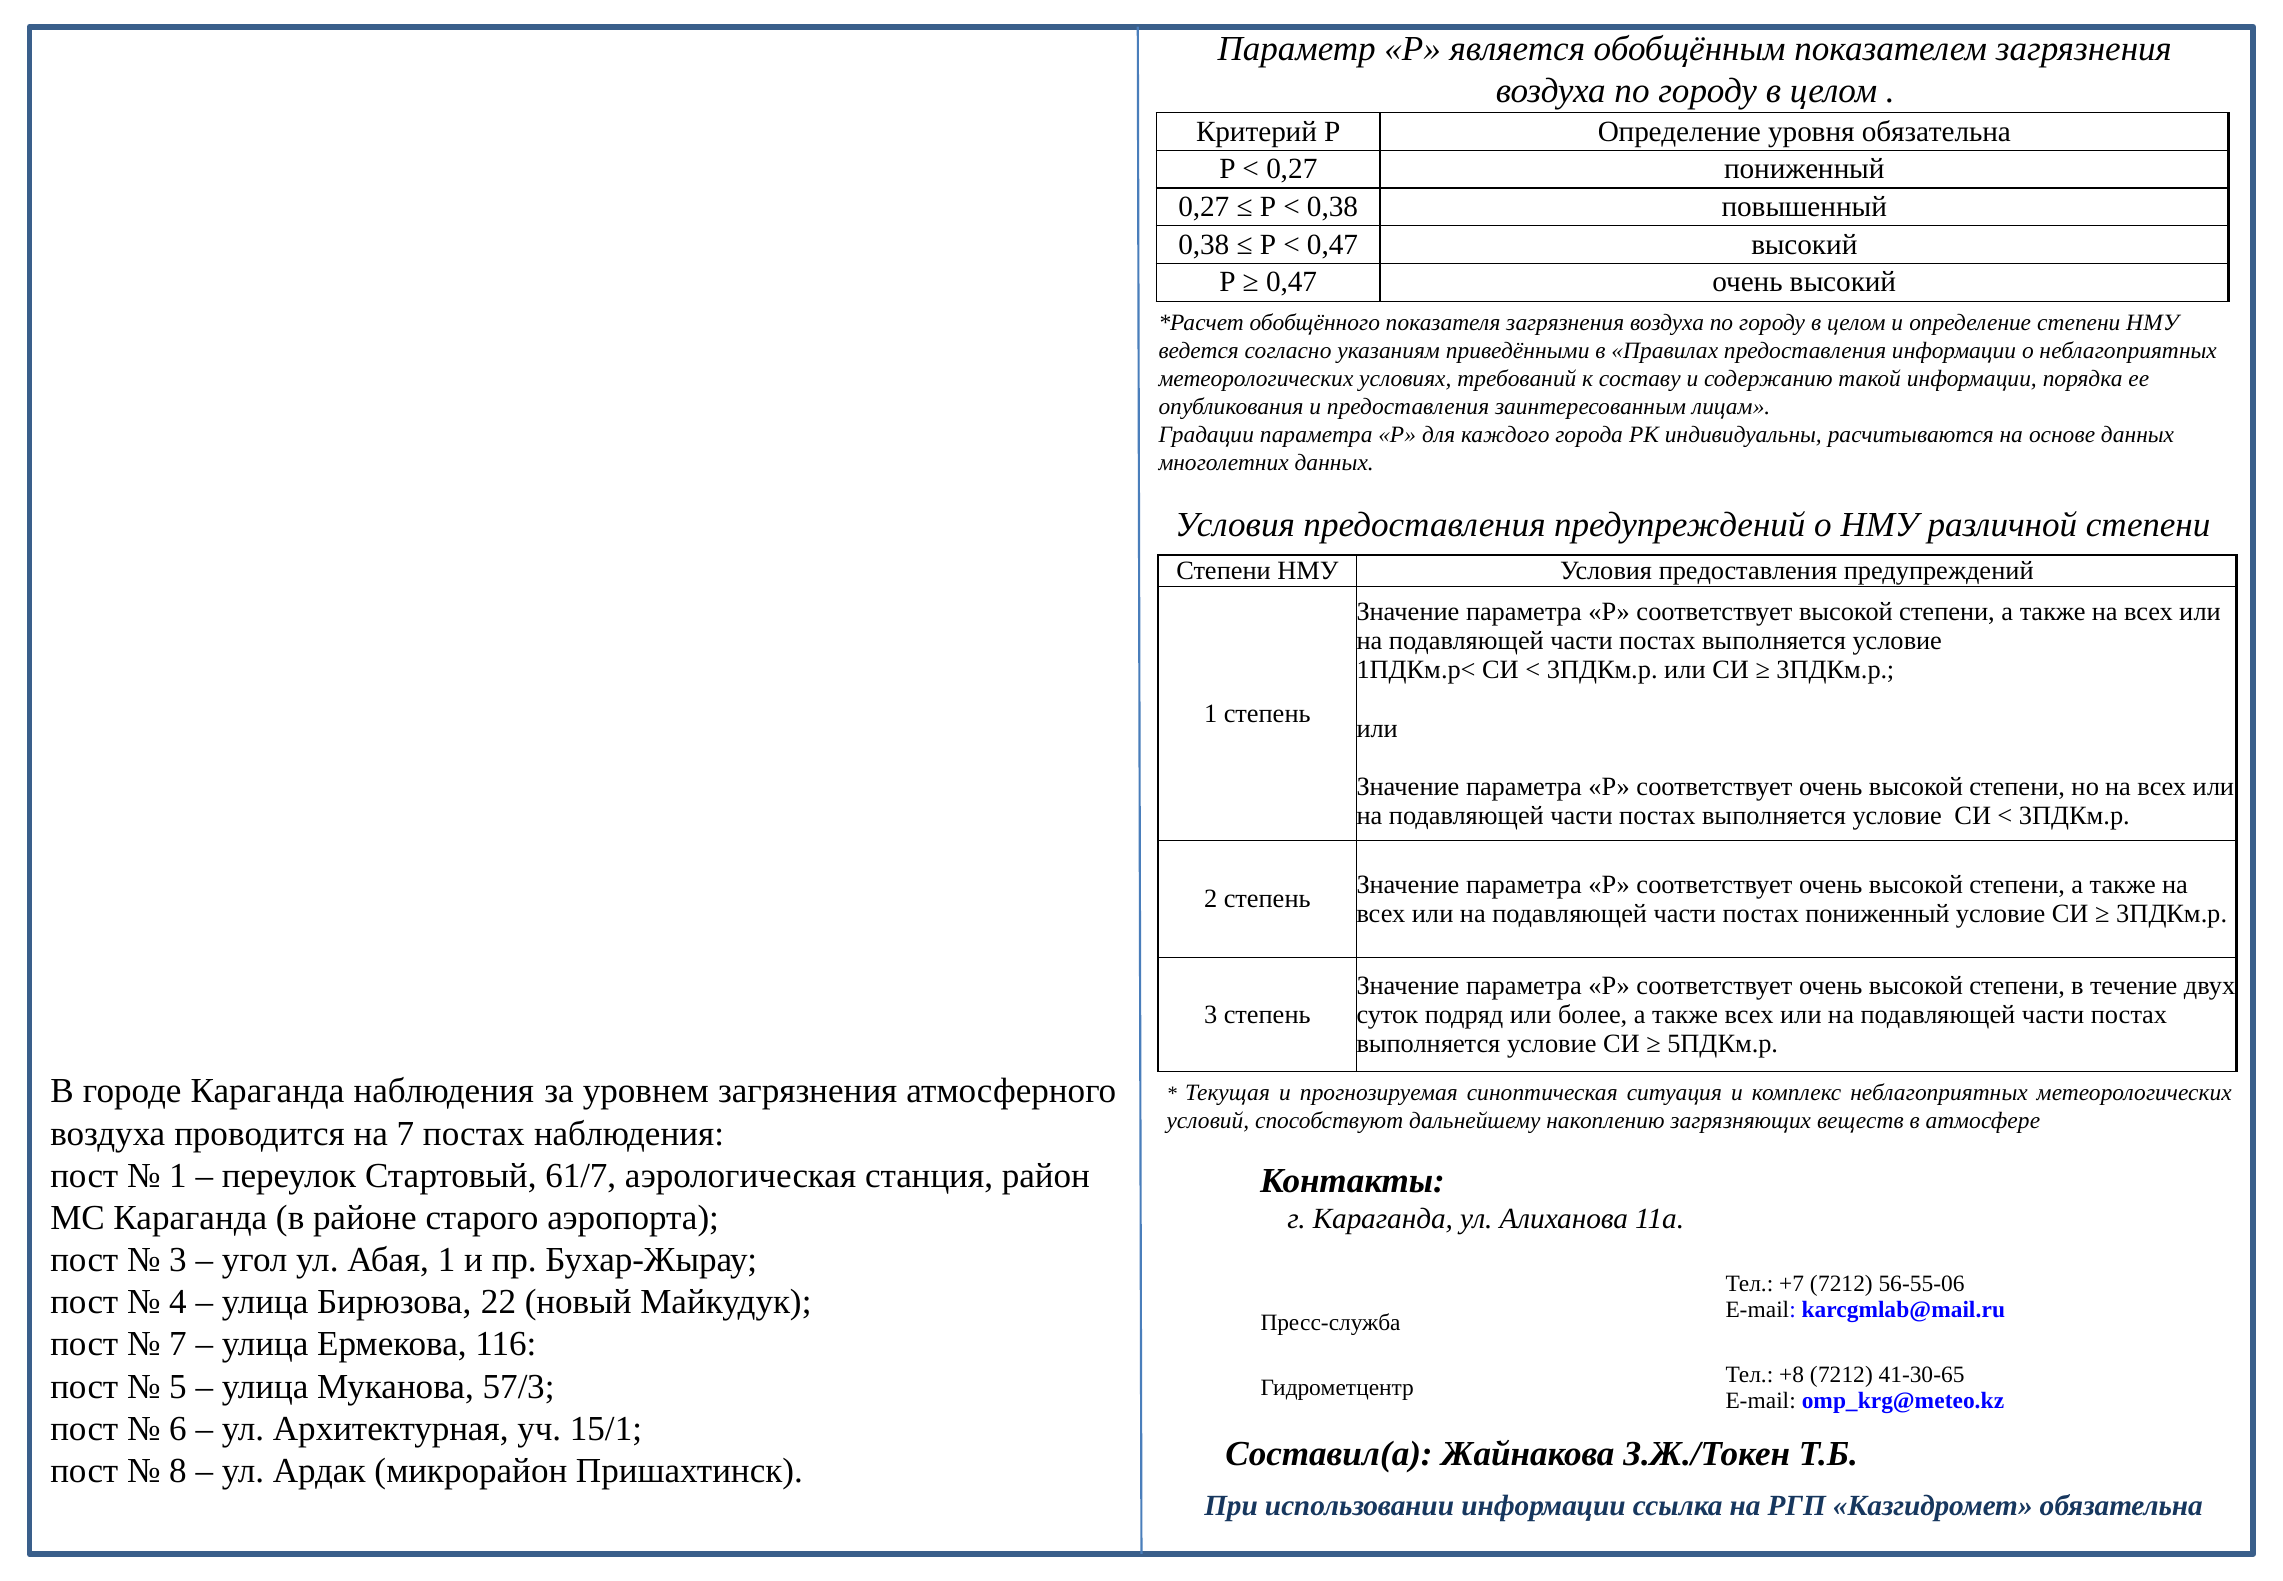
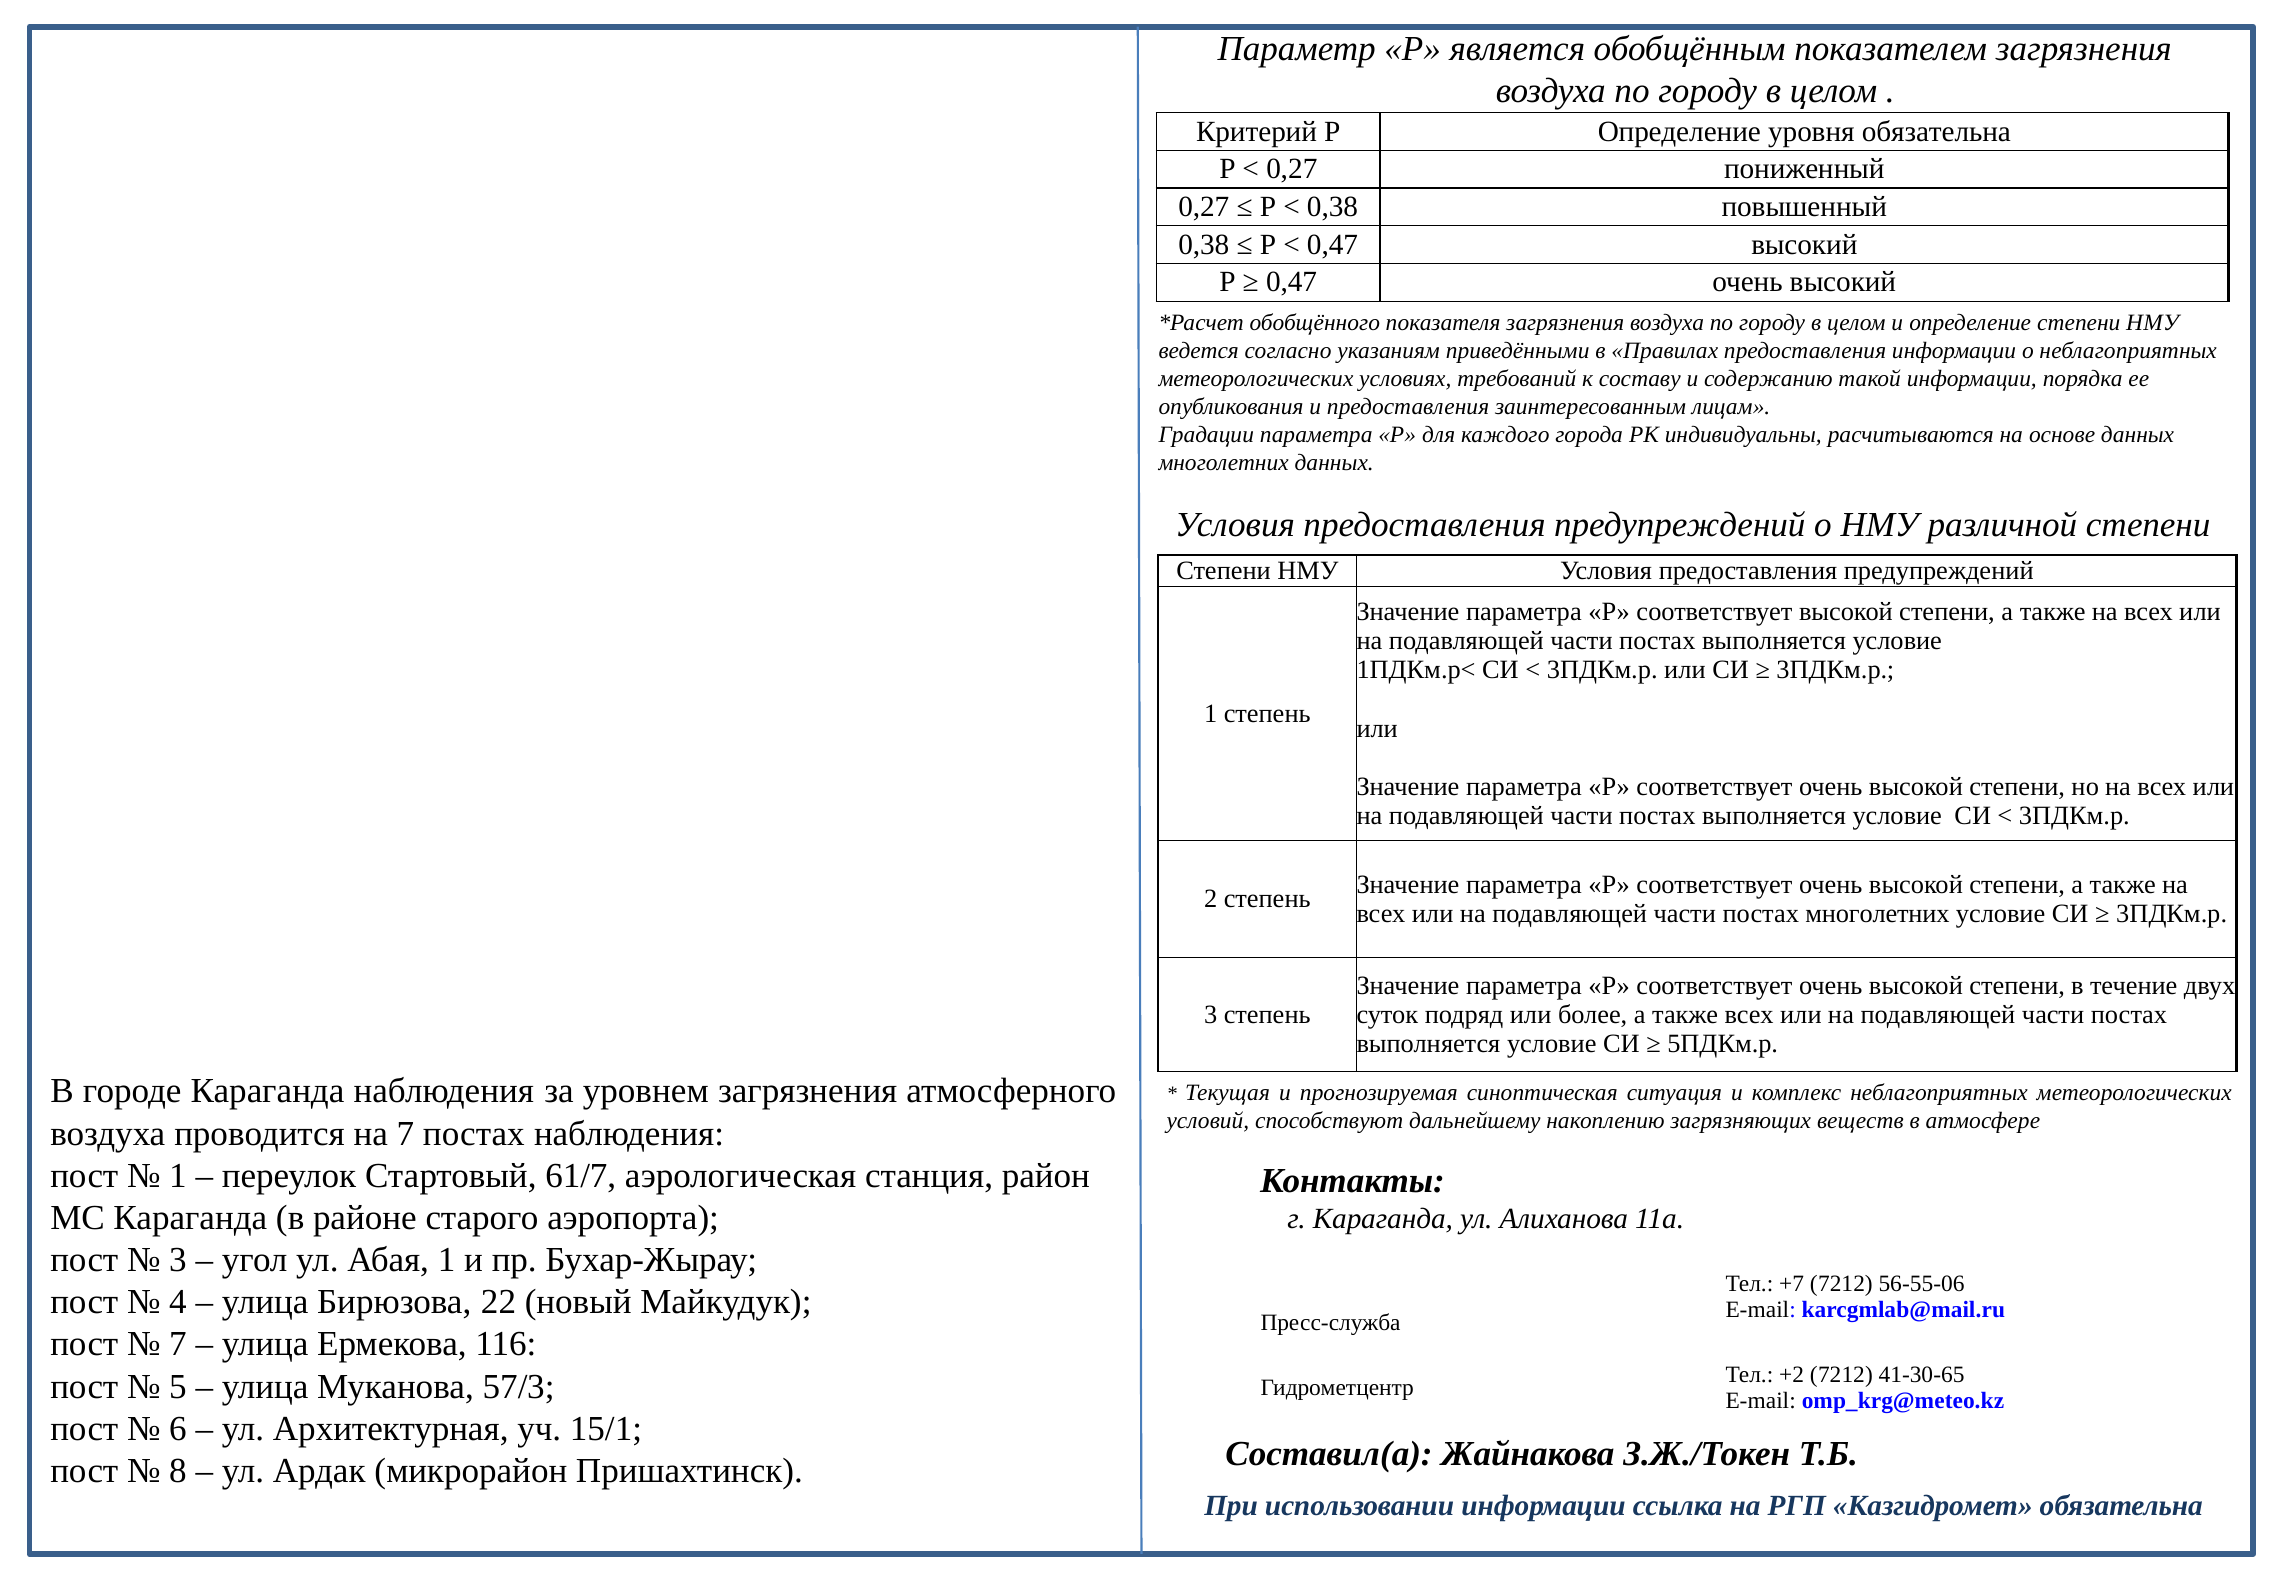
постах пониженный: пониженный -> многолетних
+8: +8 -> +2
